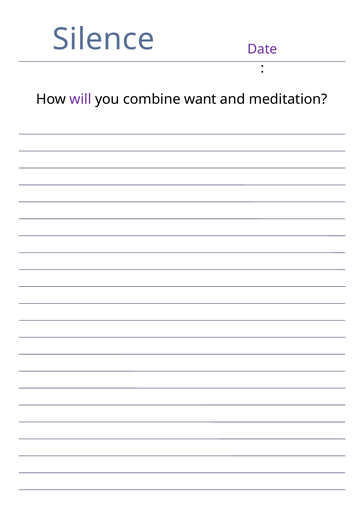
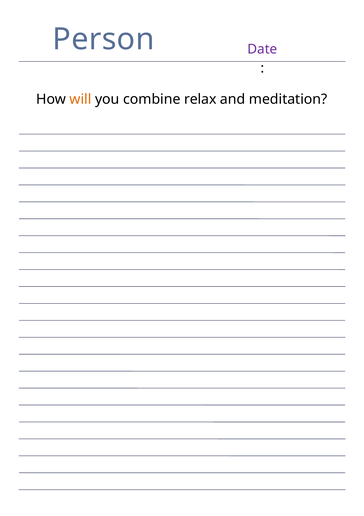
Silence: Silence -> Person
will colour: purple -> orange
want: want -> relax
